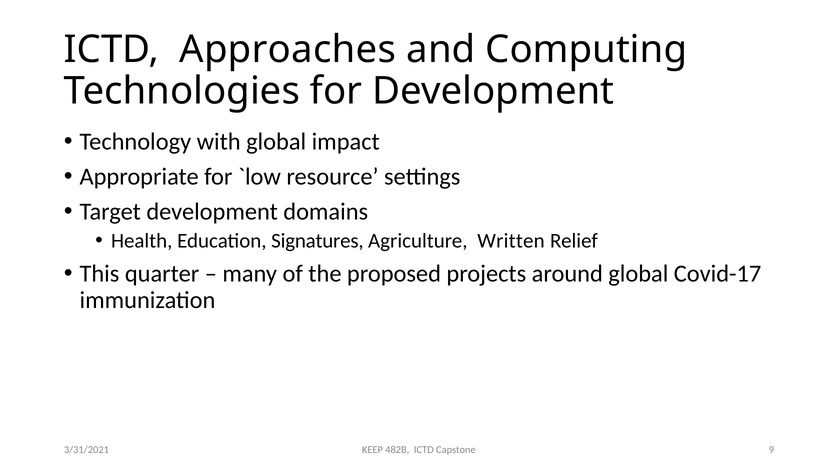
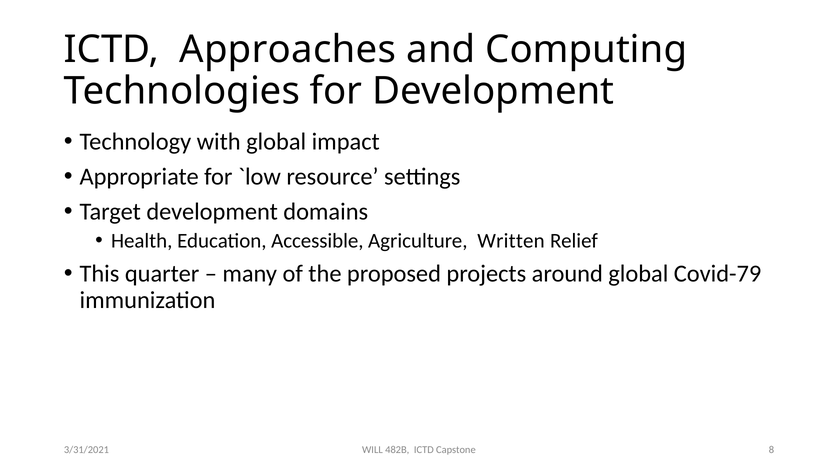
Signatures: Signatures -> Accessible
Covid-17: Covid-17 -> Covid-79
KEEP: KEEP -> WILL
9: 9 -> 8
